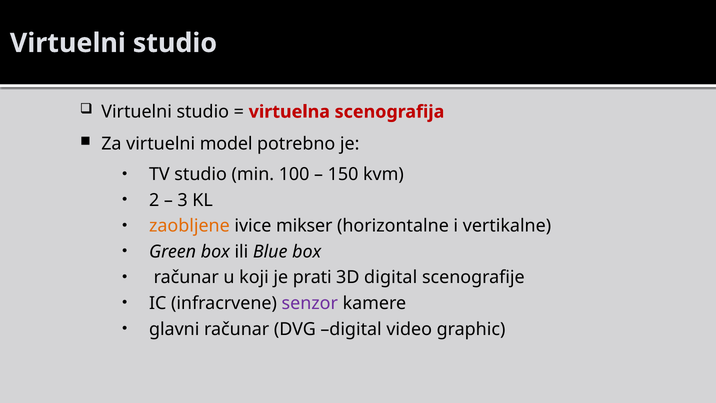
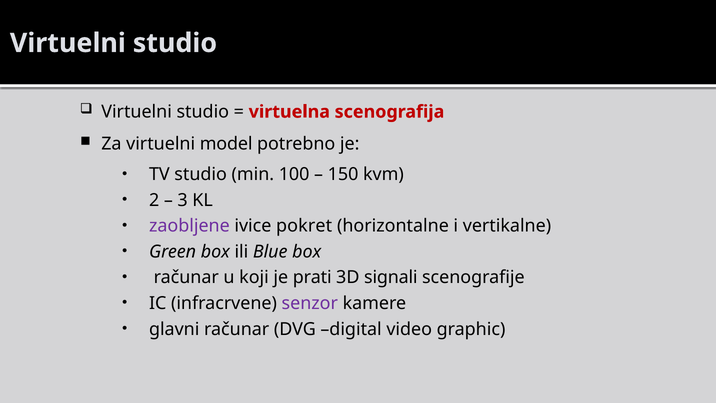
zaobljene colour: orange -> purple
mikser: mikser -> pokret
3D digital: digital -> signali
